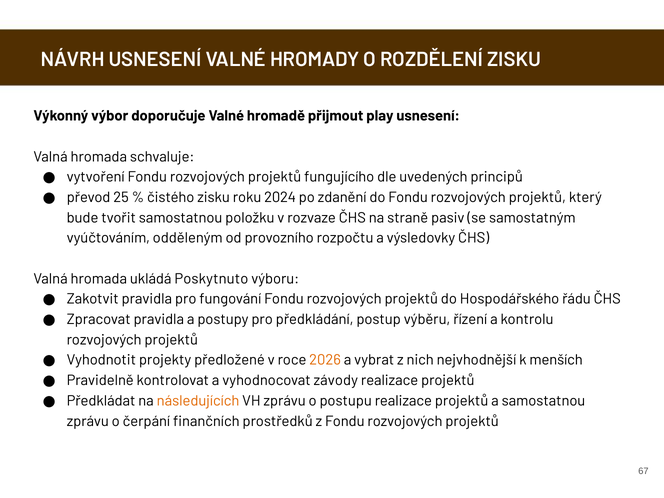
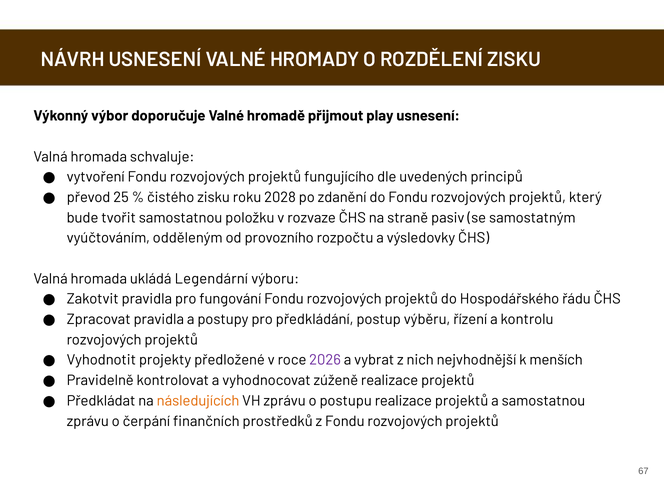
2024: 2024 -> 2028
Poskytnuto: Poskytnuto -> Legendární
2026 colour: orange -> purple
závody: závody -> zúženě
